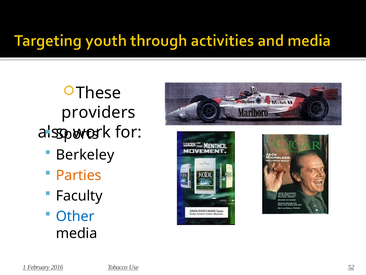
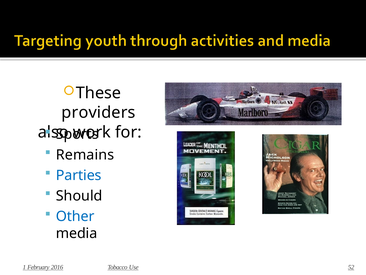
Berkeley: Berkeley -> Remains
Parties colour: orange -> blue
Faculty: Faculty -> Should
